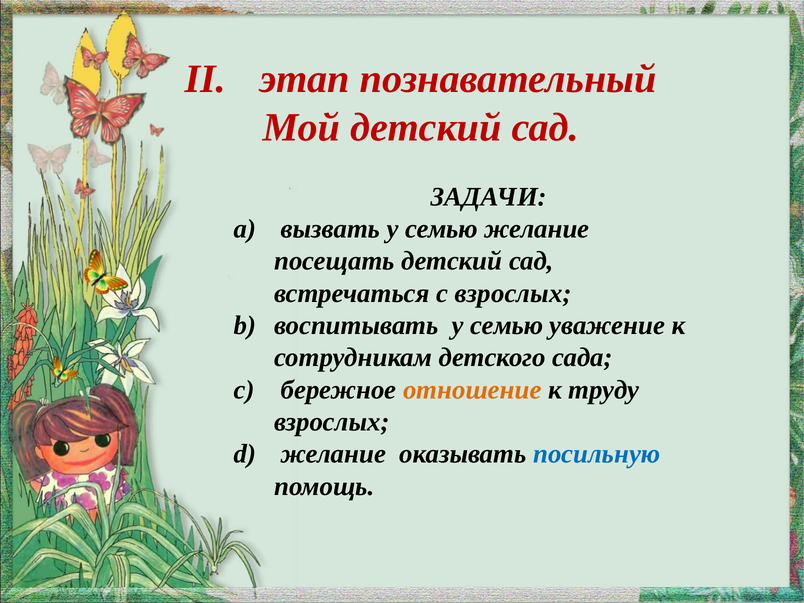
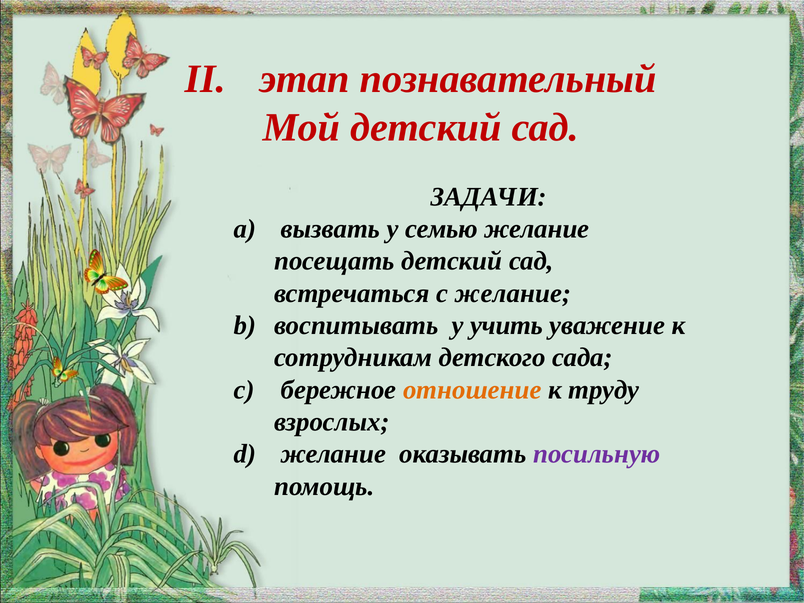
с взрослых: взрослых -> желание
воспитывать у семью: семью -> учить
посильную colour: blue -> purple
